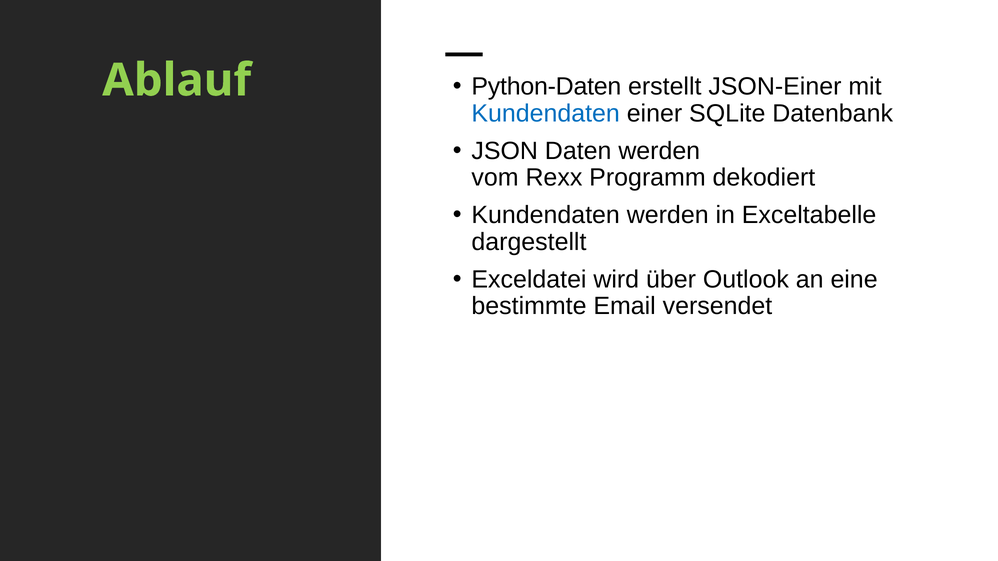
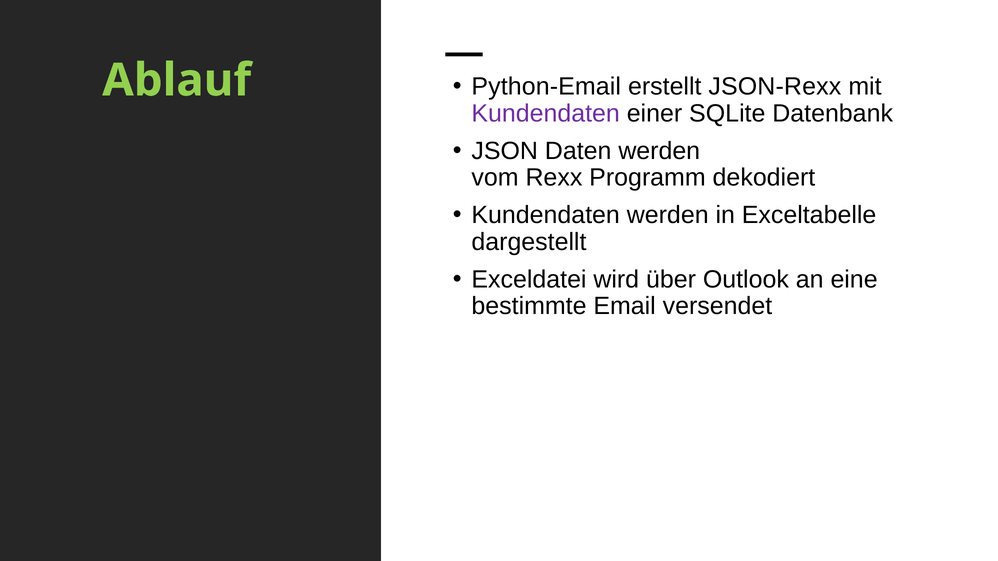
Python-Daten: Python-Daten -> Python-Email
JSON-Einer: JSON-Einer -> JSON-Rexx
Kundendaten at (546, 114) colour: blue -> purple
